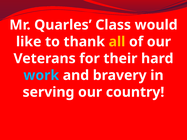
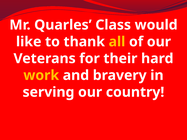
work colour: light blue -> yellow
